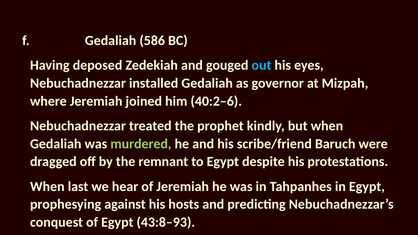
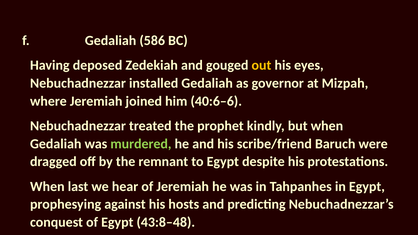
out colour: light blue -> yellow
40:2–6: 40:2–6 -> 40:6–6
43:8–93: 43:8–93 -> 43:8–48
